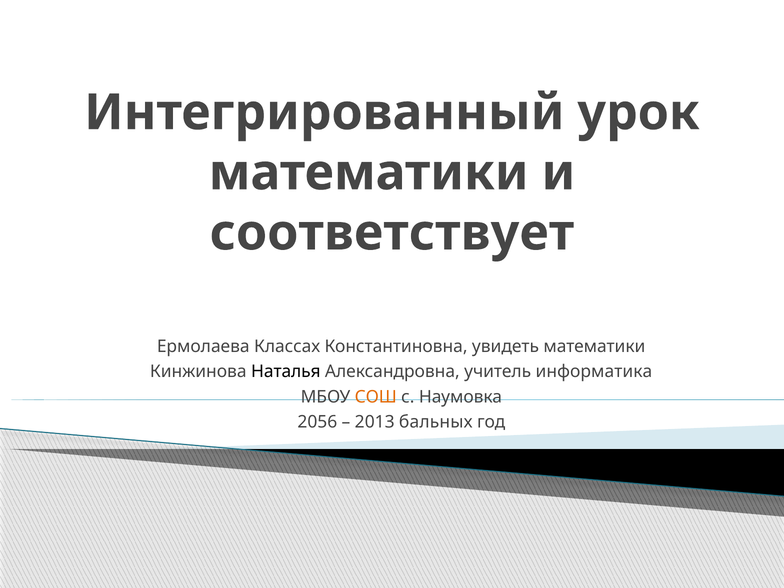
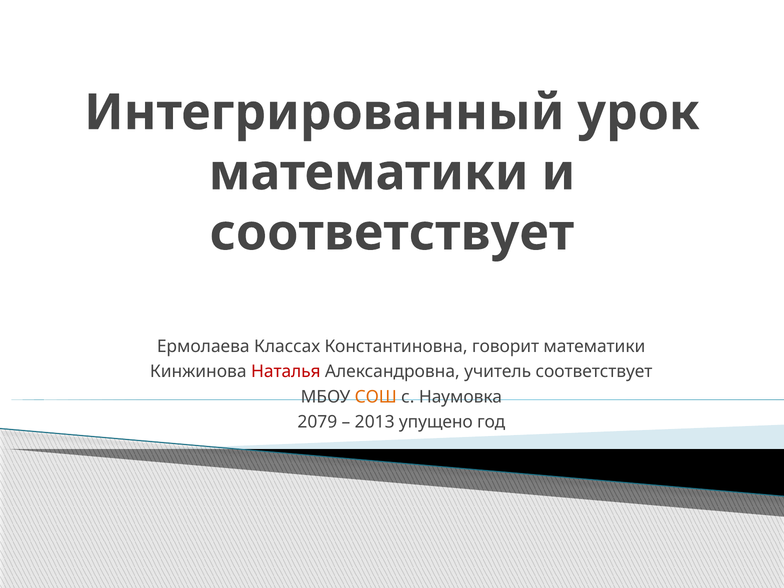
увидеть: увидеть -> говорит
Наталья colour: black -> red
учитель информатика: информатика -> соответствует
2056: 2056 -> 2079
бальных: бальных -> упущено
